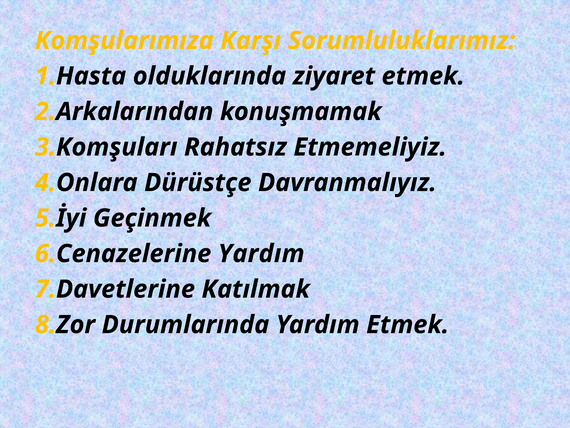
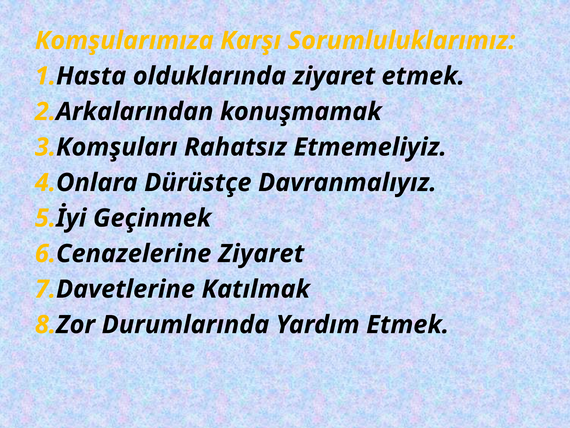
6.Cenazelerine Yardım: Yardım -> Ziyaret
